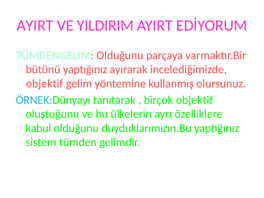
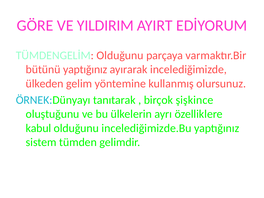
AYIRT at (35, 26): AYIRT -> GÖRE
objektif at (45, 84): objektif -> ülkeden
birçok objektif: objektif -> şişkince
duyduklarımızın.Bu: duyduklarımızın.Bu -> incelediğimizde.Bu
